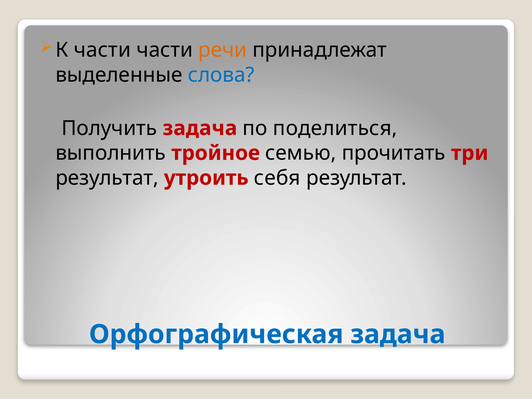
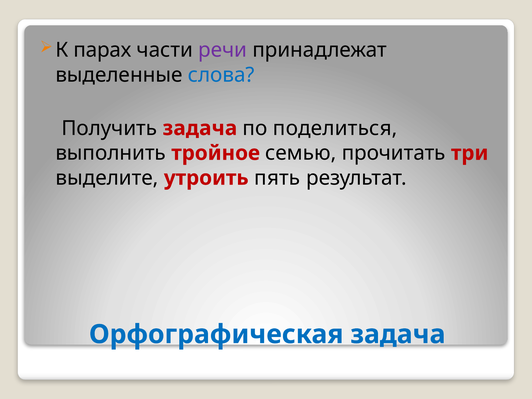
К части: части -> парах
речи colour: orange -> purple
результат at (107, 178): результат -> выделите
себя: себя -> пять
